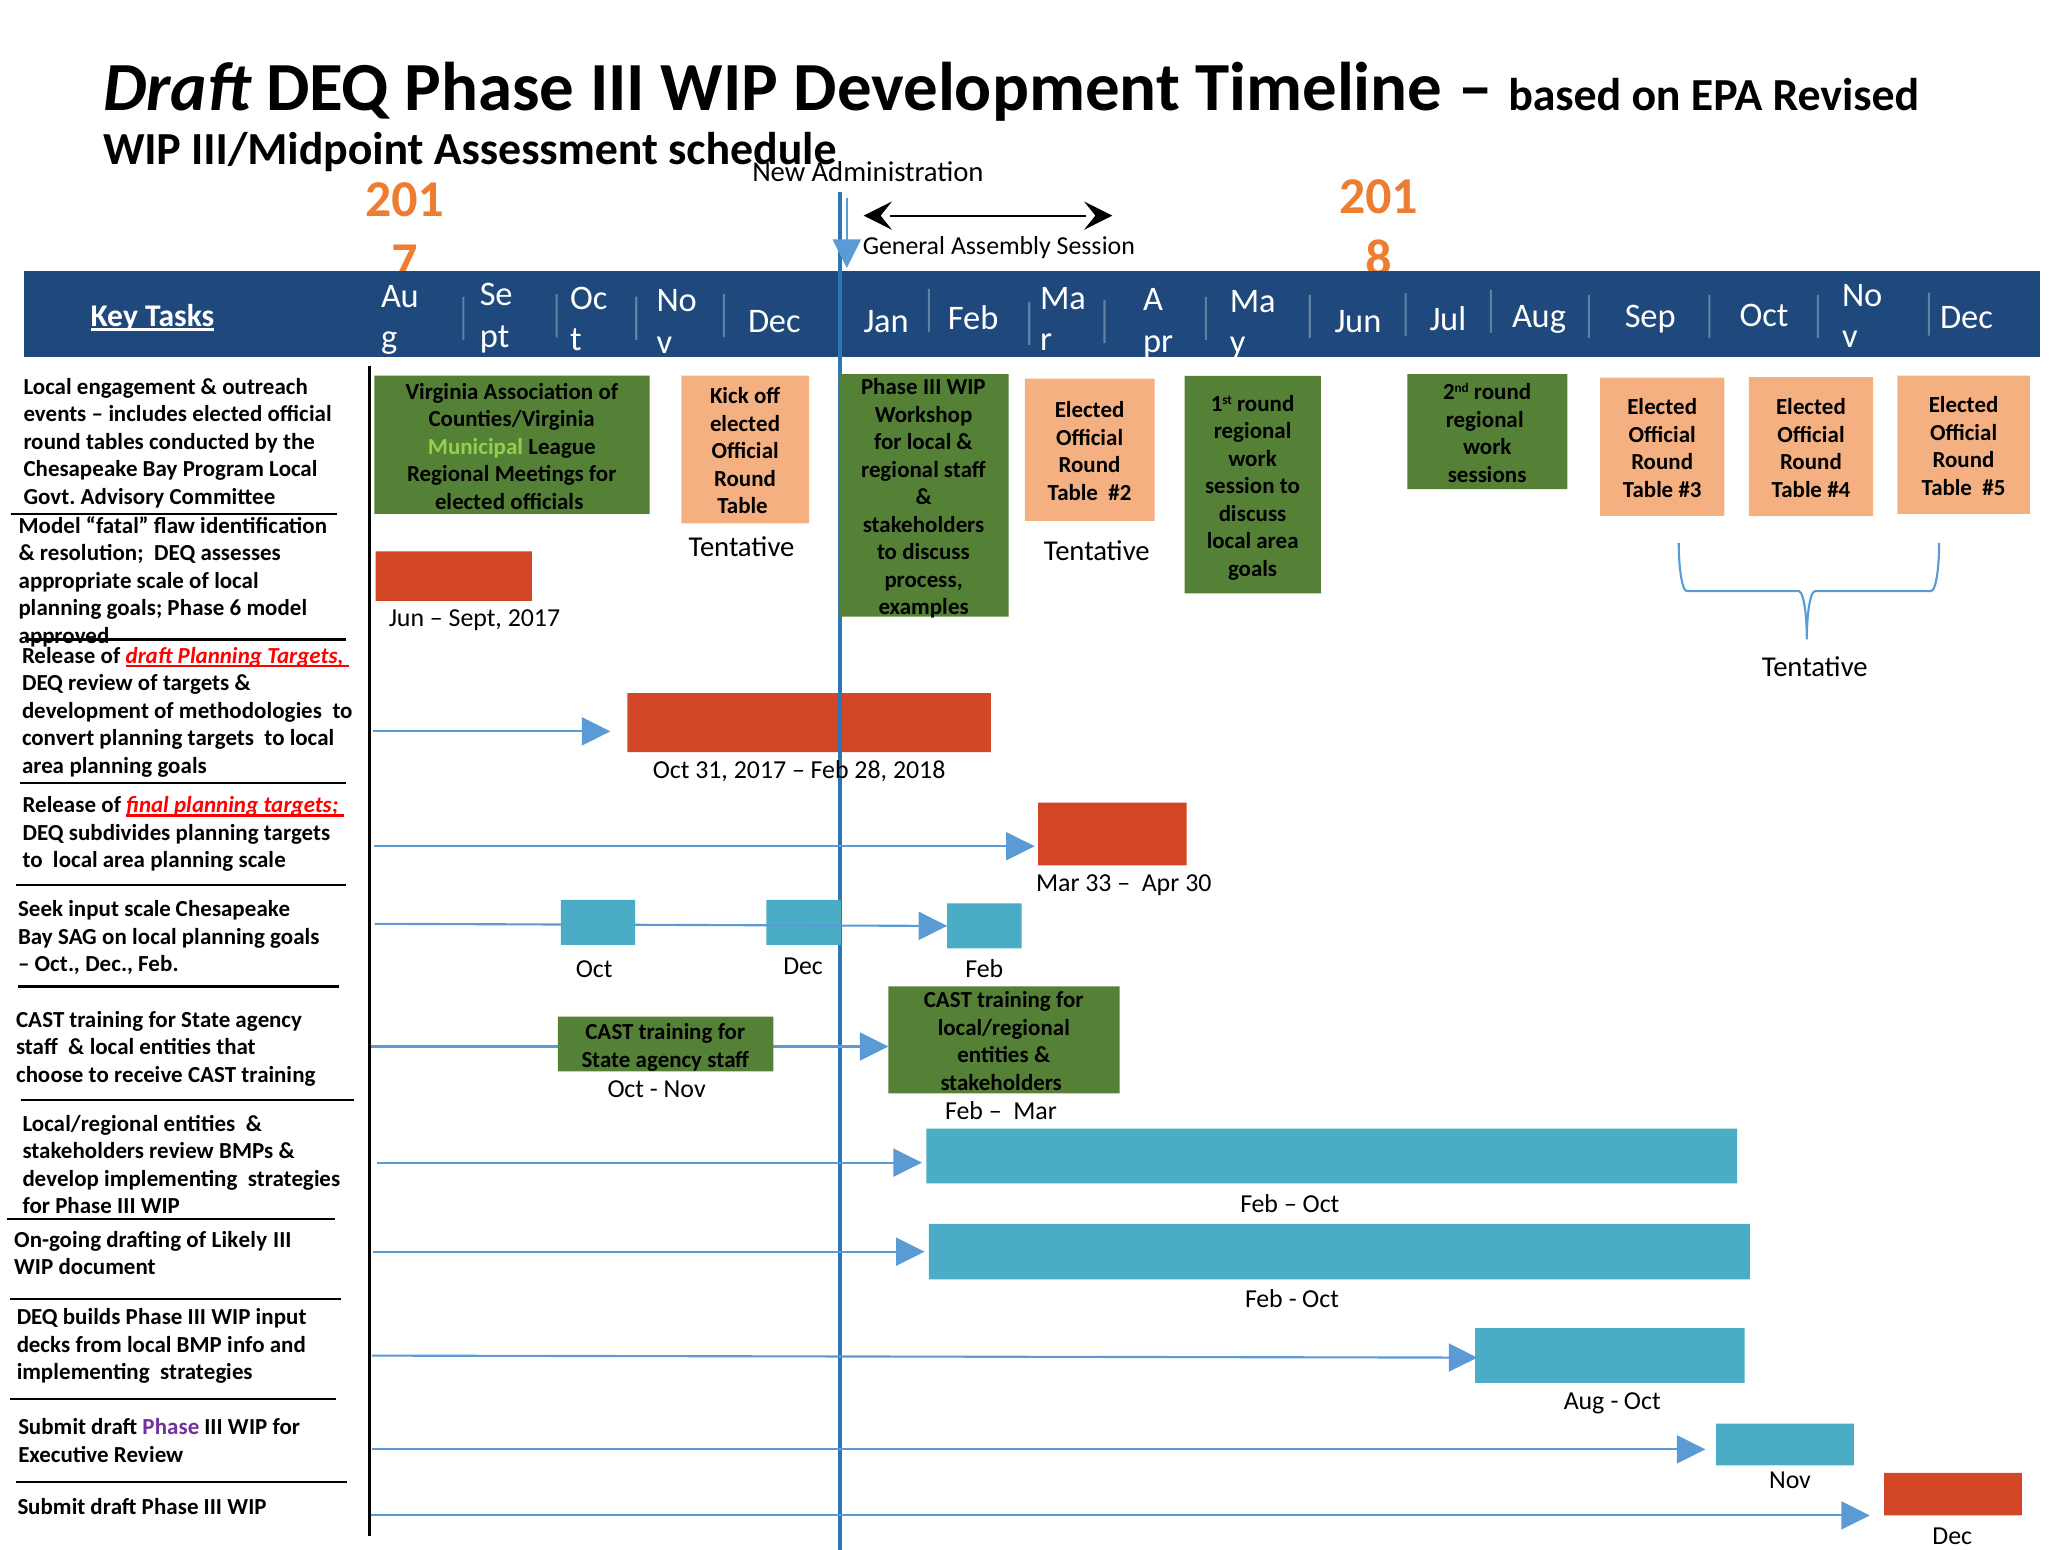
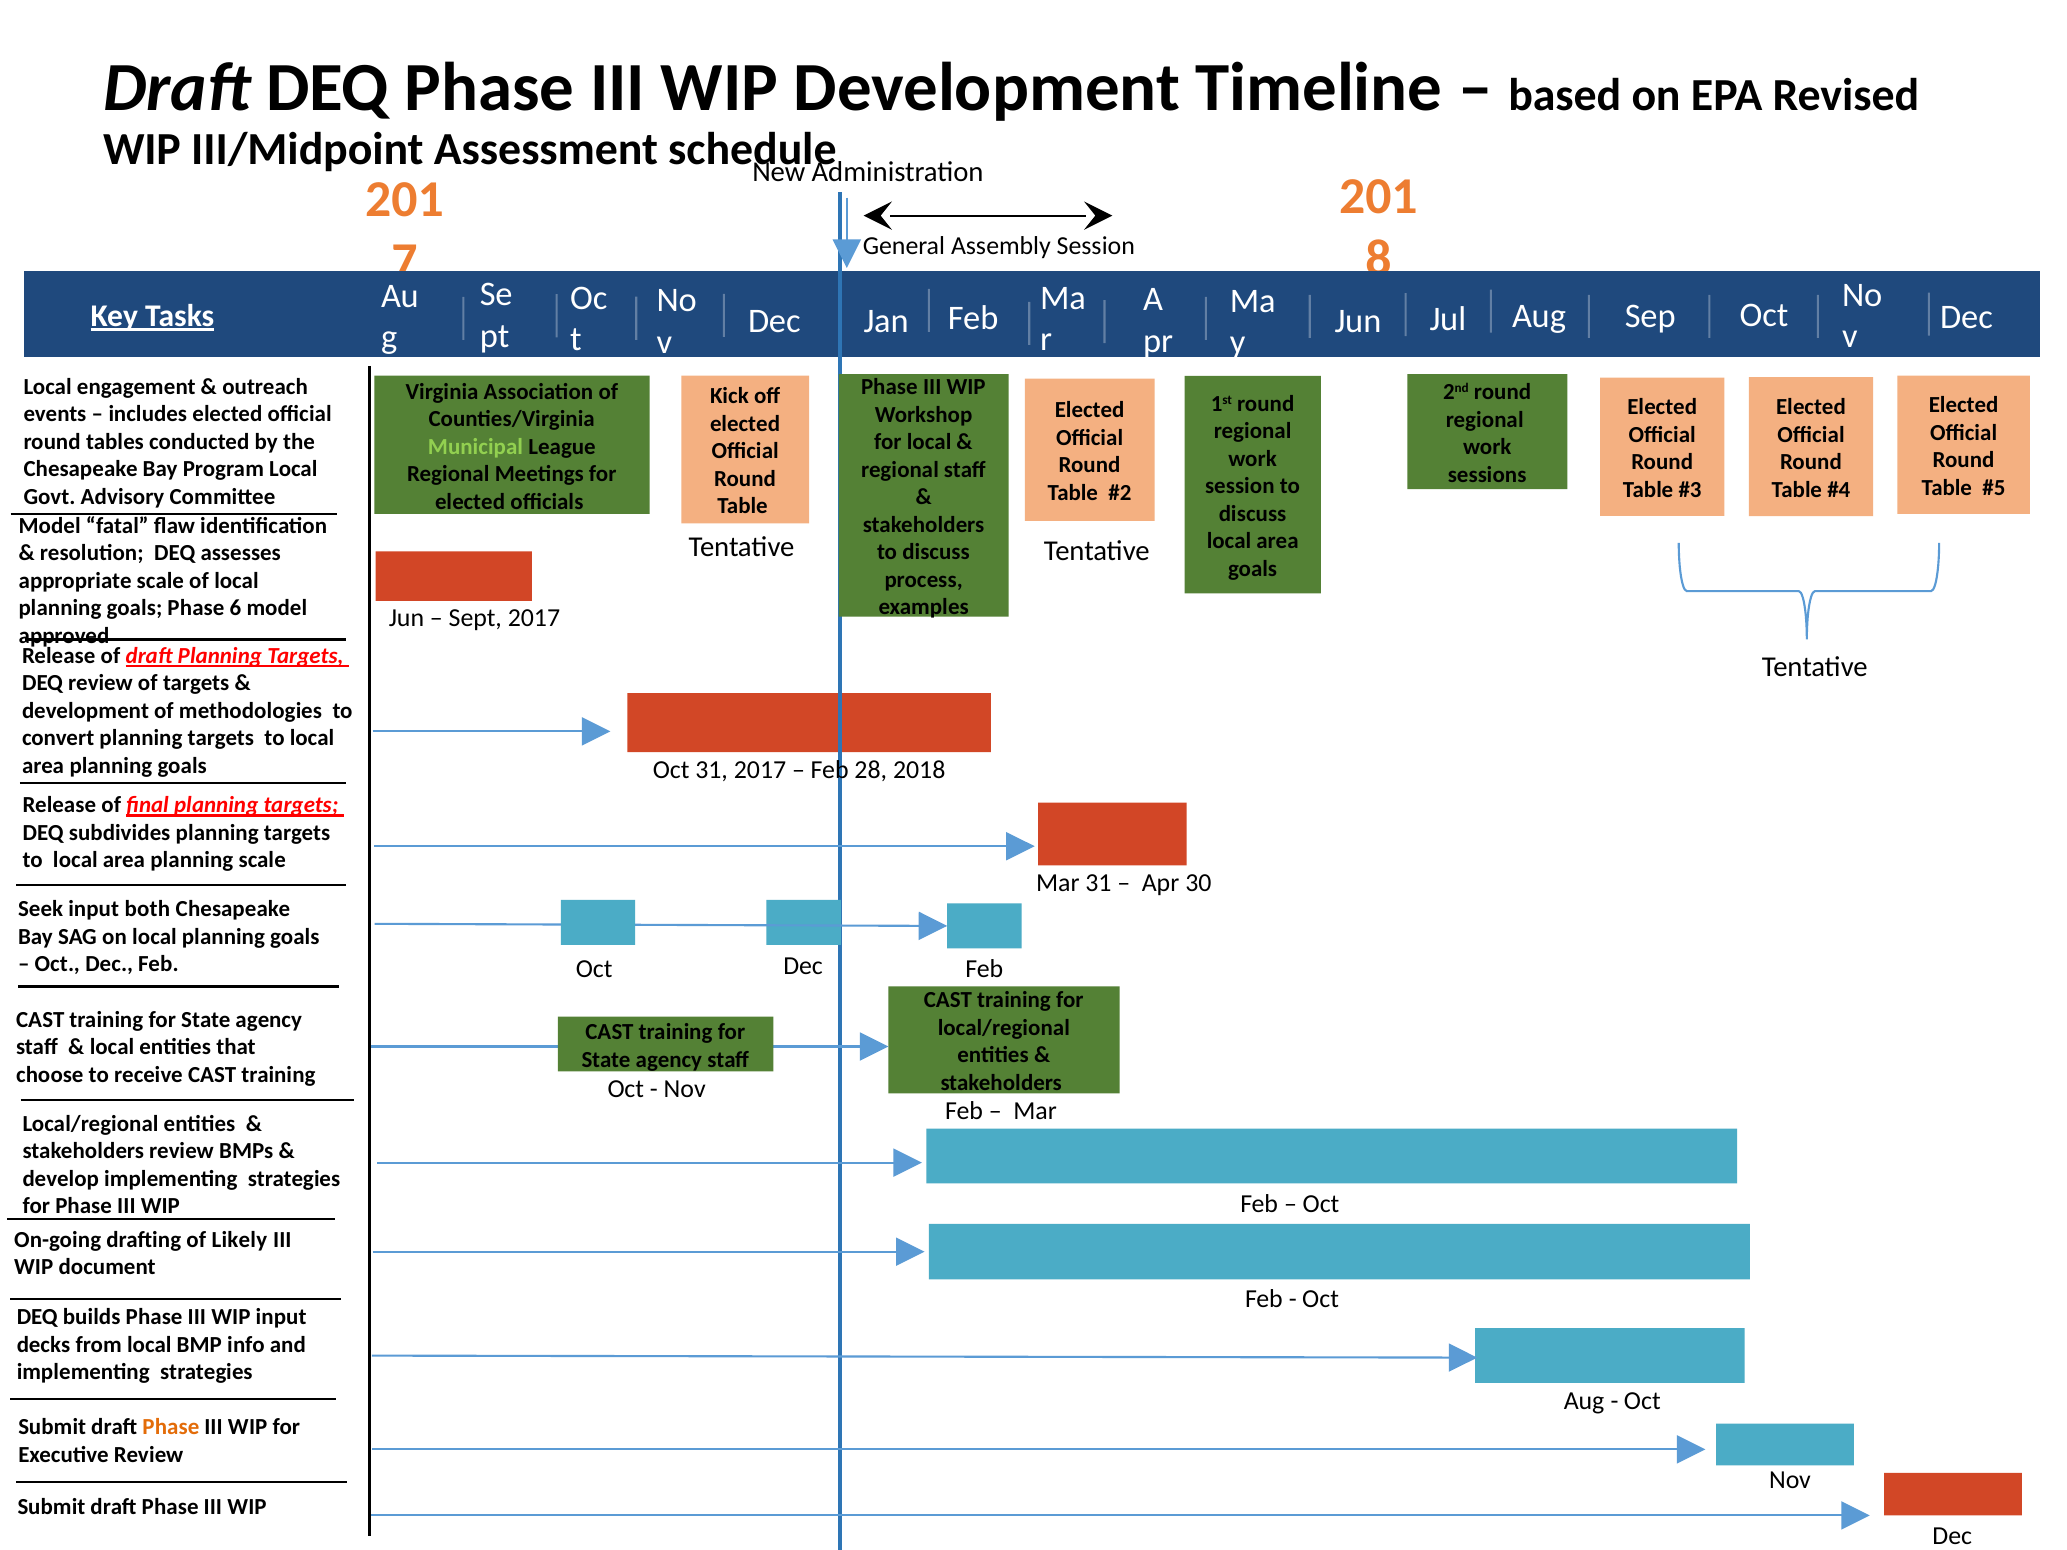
Mar 33: 33 -> 31
input scale: scale -> both
Phase at (171, 1428) colour: purple -> orange
